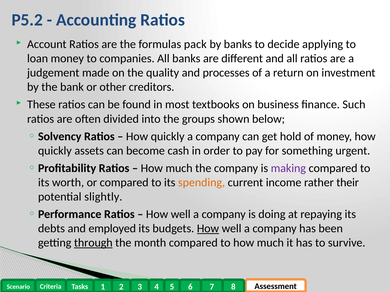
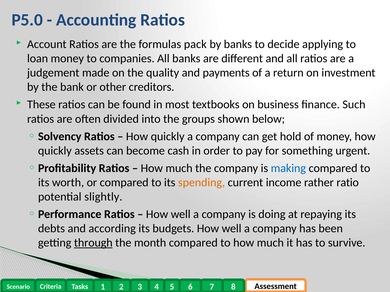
P5.2: P5.2 -> P5.0
processes: processes -> payments
making colour: purple -> blue
their: their -> ratio
employed: employed -> according
How at (208, 229) underline: present -> none
